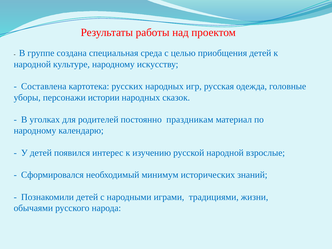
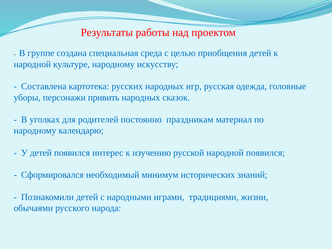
истории: истории -> привить
народной взрослые: взрослые -> появился
